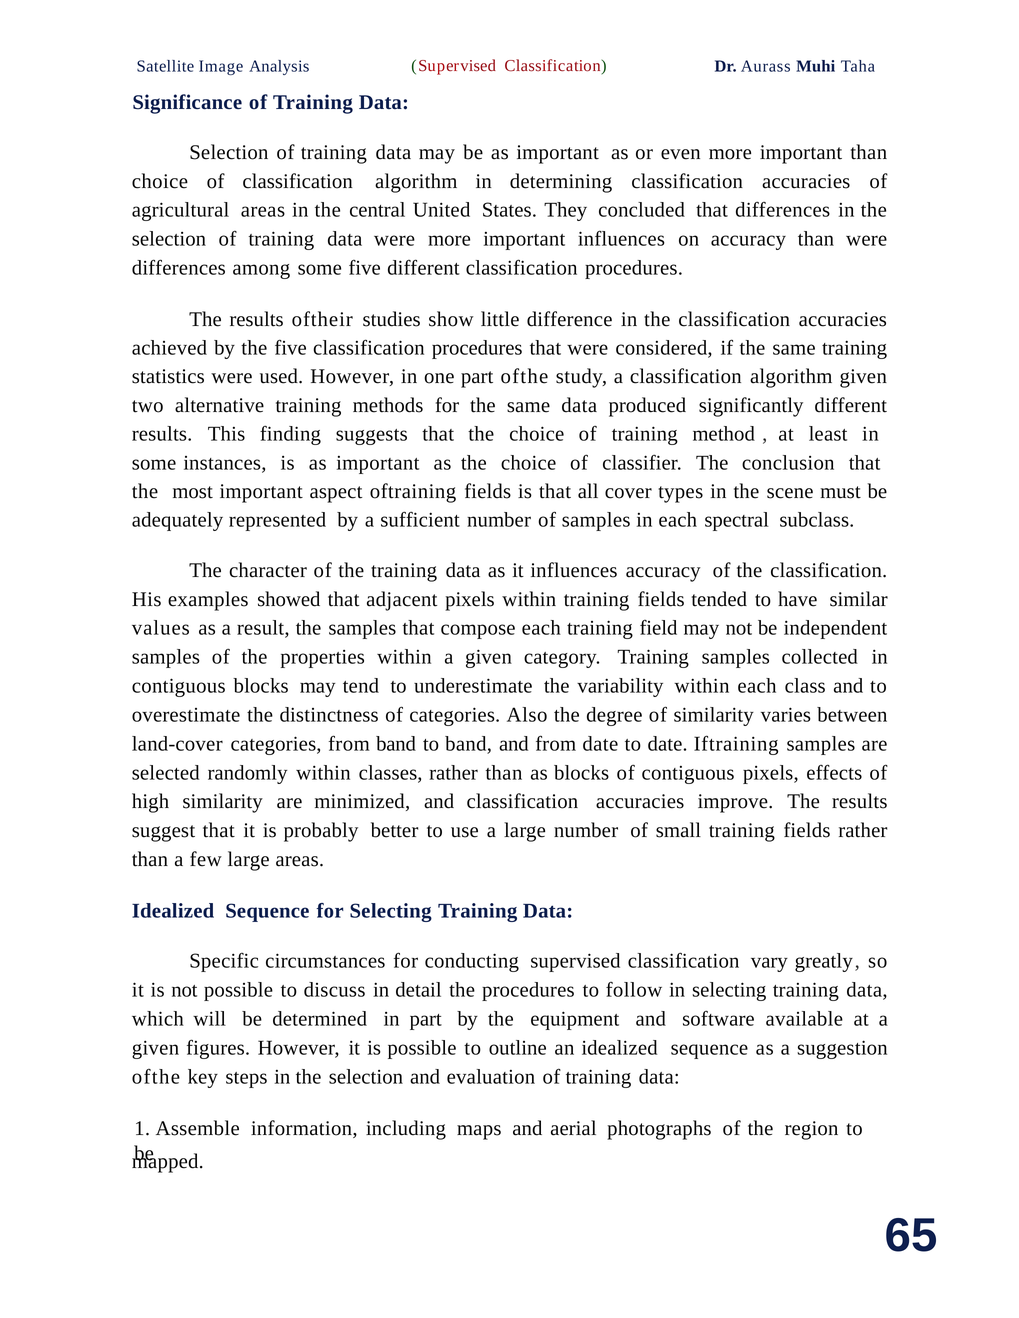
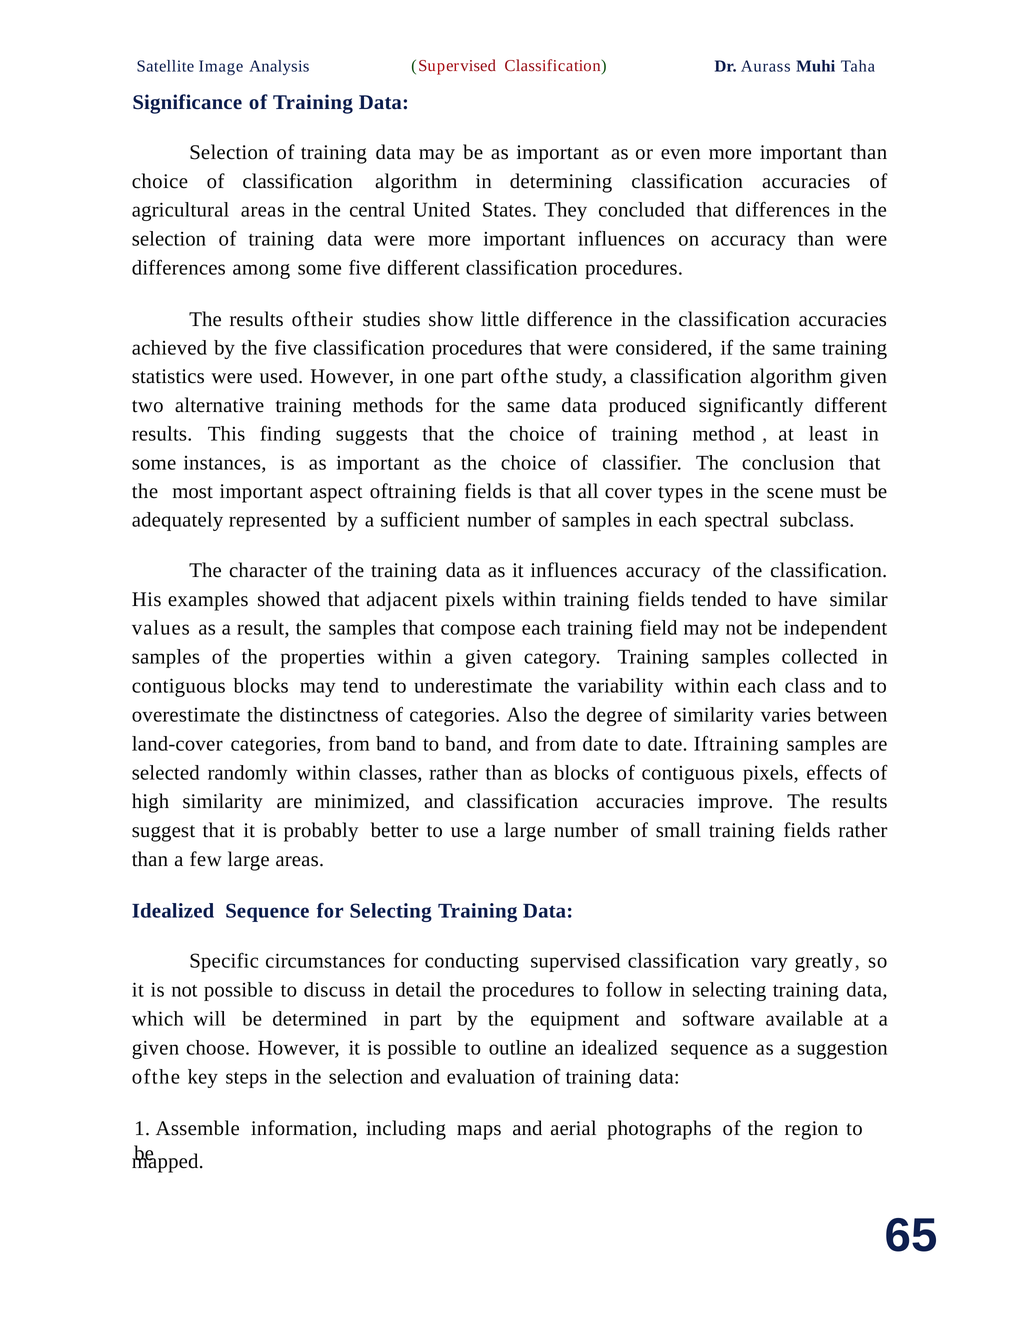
figures: figures -> choose
